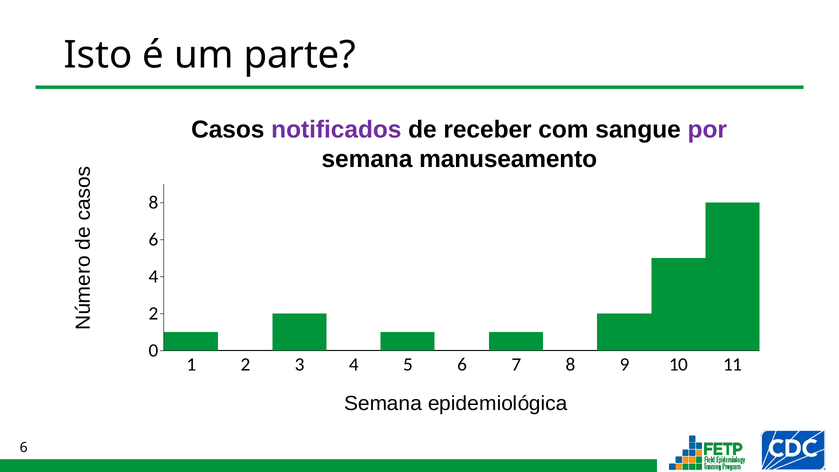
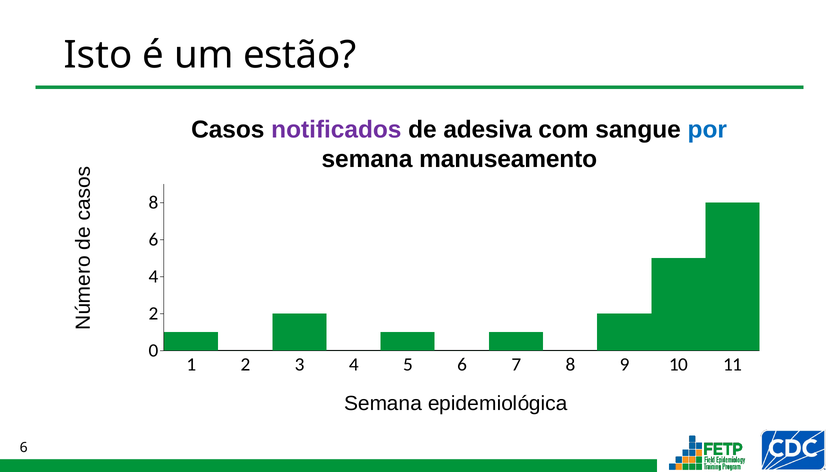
parte: parte -> estão
receber: receber -> adesiva
por colour: purple -> blue
